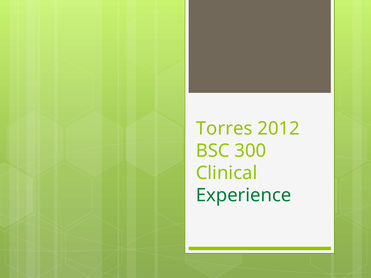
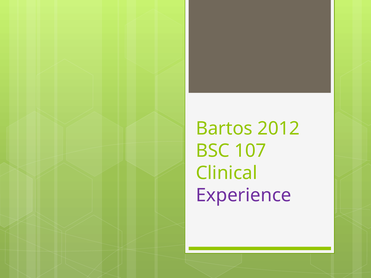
Torres: Torres -> Bartos
300: 300 -> 107
Experience colour: green -> purple
